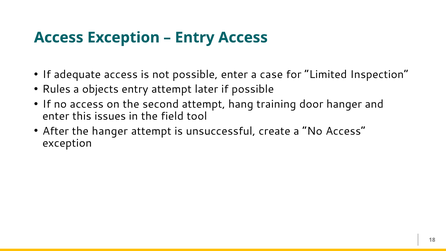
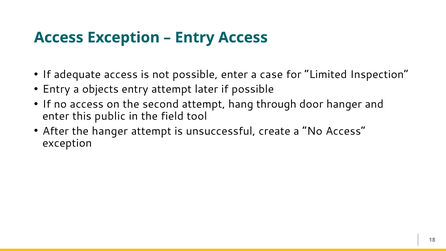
Rules at (56, 89): Rules -> Entry
training: training -> through
issues: issues -> public
